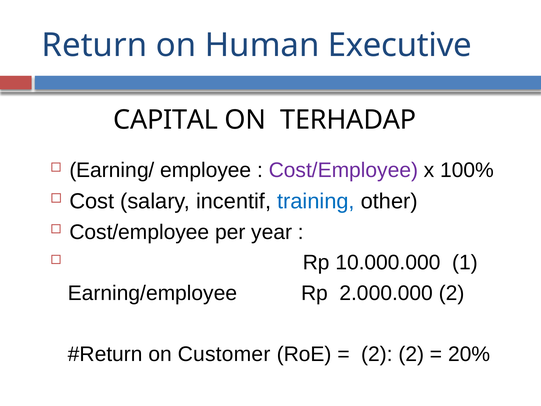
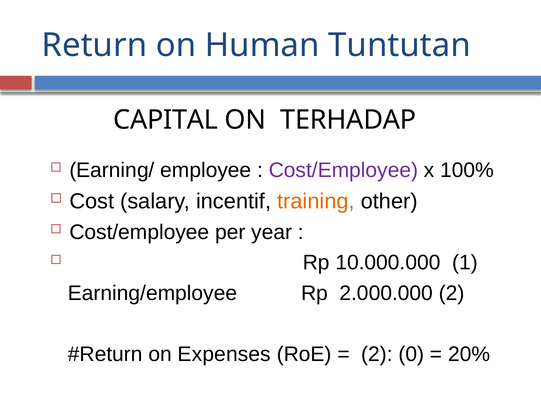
Executive: Executive -> Tuntutan
training colour: blue -> orange
Customer: Customer -> Expenses
2 2: 2 -> 0
